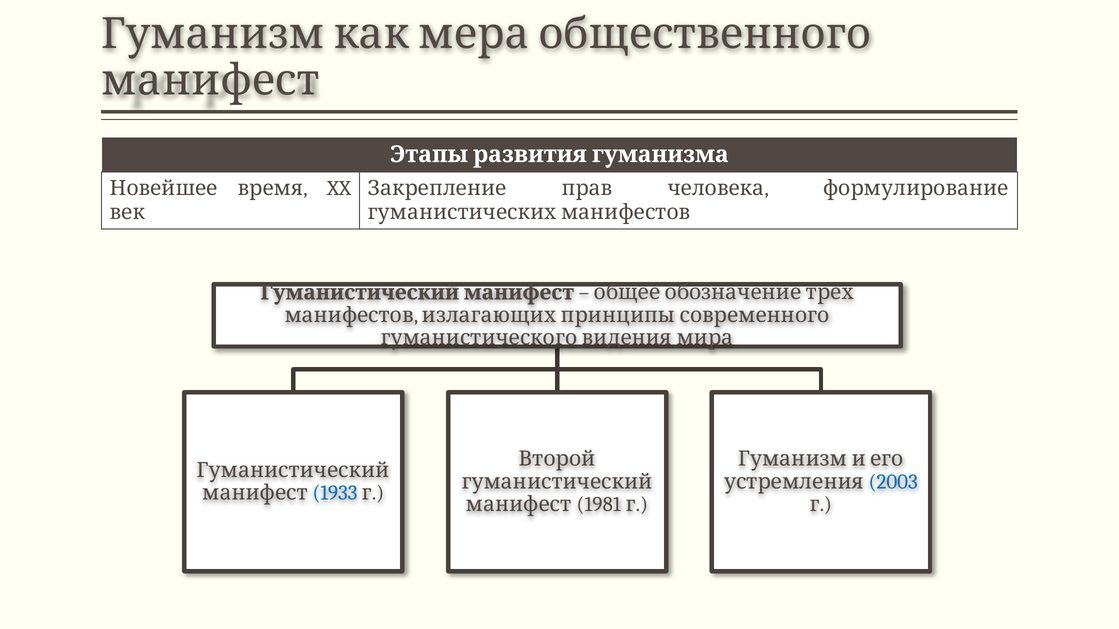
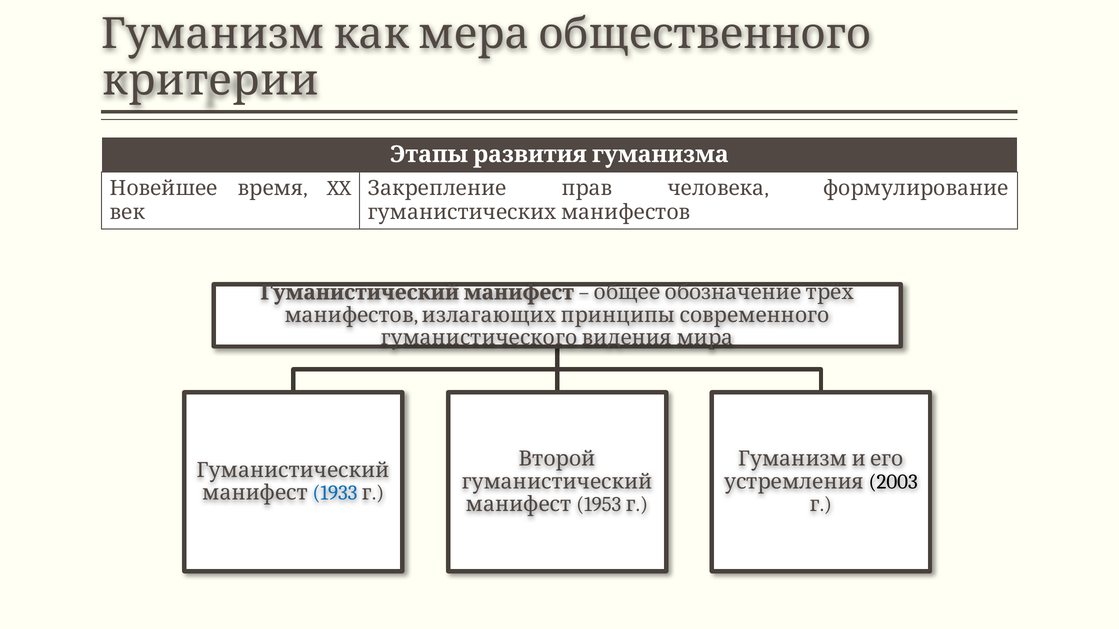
манифест at (211, 81): манифест -> критерии
2003 colour: blue -> black
1981: 1981 -> 1953
